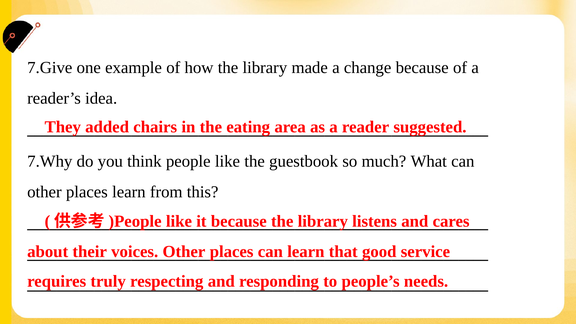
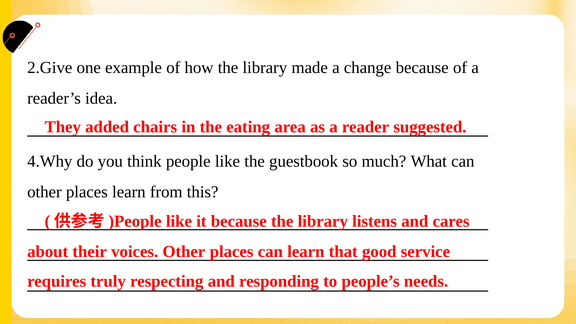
7.Give: 7.Give -> 2.Give
7.Why: 7.Why -> 4.Why
